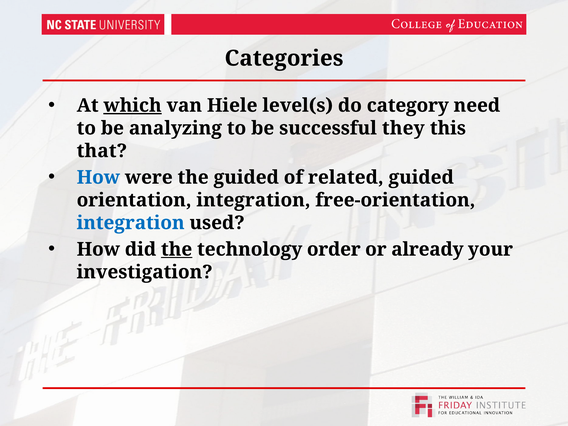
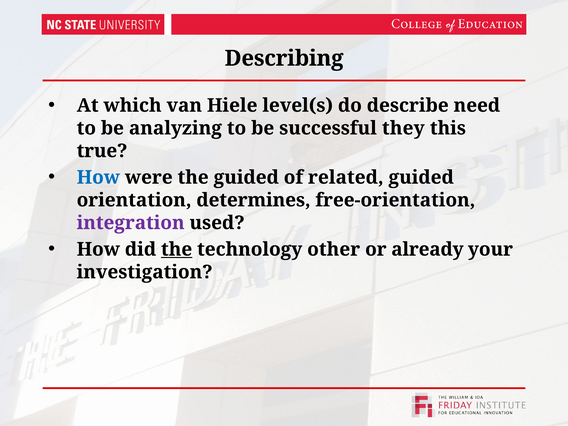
Categories: Categories -> Describing
which underline: present -> none
category: category -> describe
that: that -> true
orientation integration: integration -> determines
integration at (131, 223) colour: blue -> purple
order: order -> other
